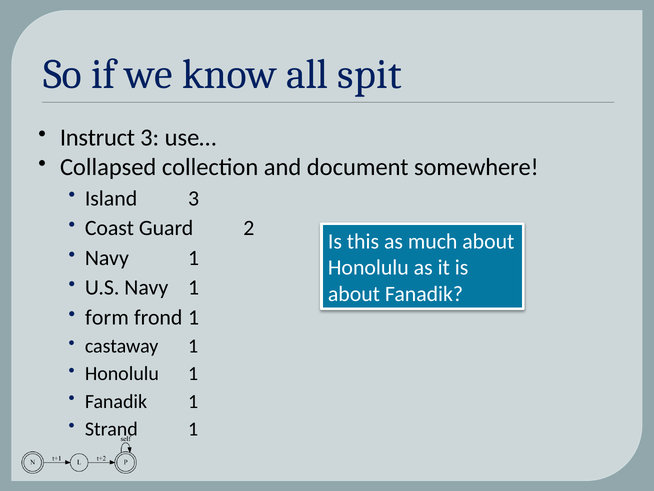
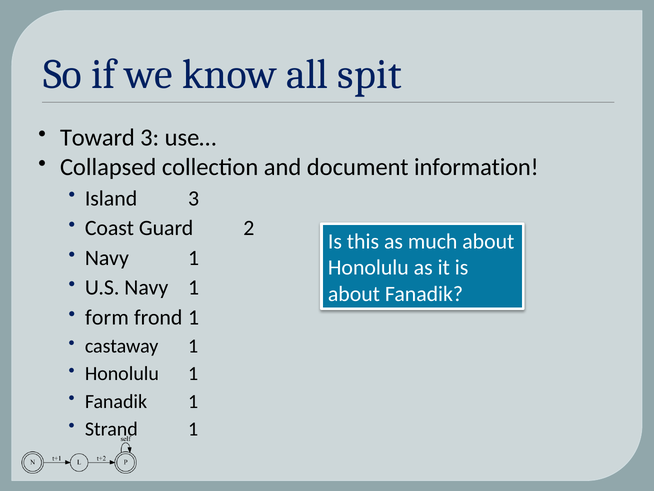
Instruct: Instruct -> Toward
somewhere: somewhere -> information
